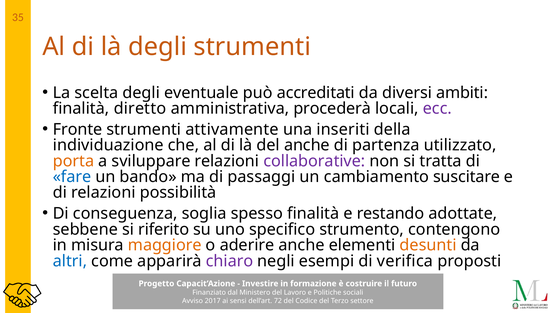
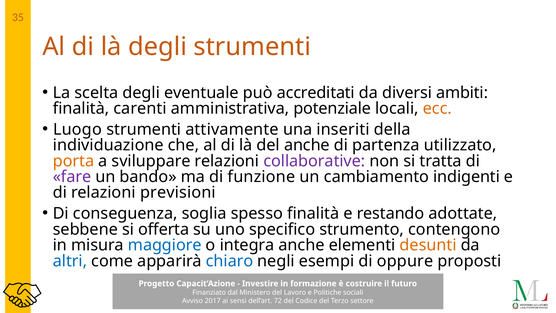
diretto: diretto -> carenti
procederà: procederà -> potenziale
ecc colour: purple -> orange
Fronte: Fronte -> Luogo
fare colour: blue -> purple
passaggi: passaggi -> funzione
suscitare: suscitare -> indigenti
possibilità: possibilità -> previsioni
riferito: riferito -> offerta
maggiore colour: orange -> blue
aderire: aderire -> integra
chiaro colour: purple -> blue
verifica: verifica -> oppure
